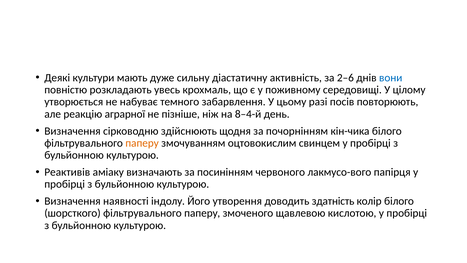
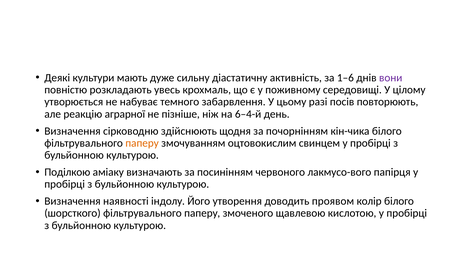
2–6: 2–6 -> 1–6
вони colour: blue -> purple
8–4-й: 8–4-й -> 6–4-й
Реактивів: Реактивів -> Поділкою
здатність: здатність -> проявом
